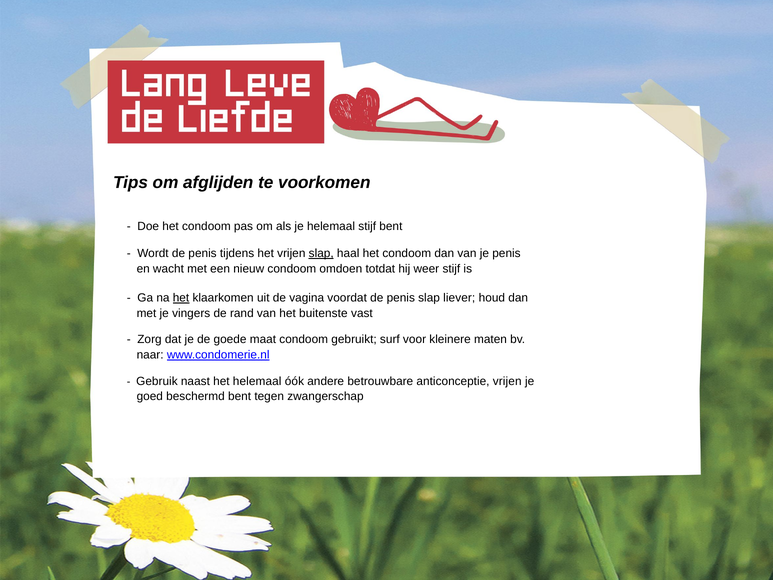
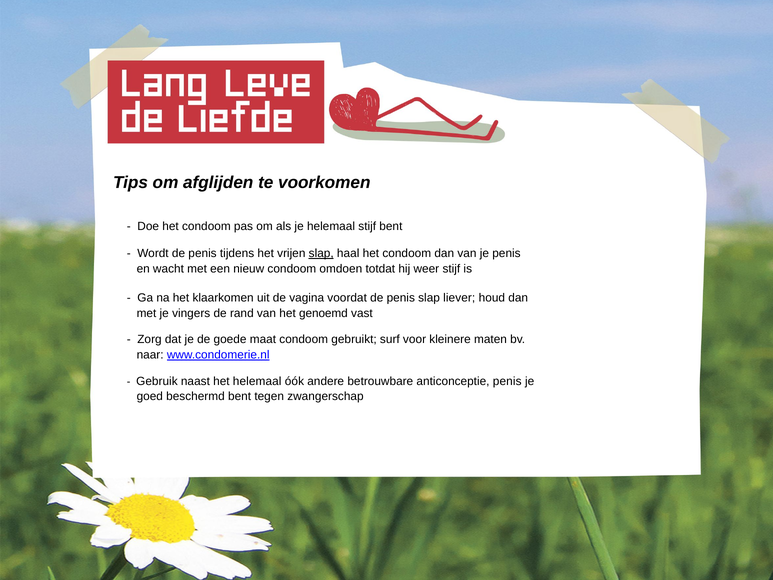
het at (181, 298) underline: present -> none
buitenste: buitenste -> genoemd
anticonceptie vrijen: vrijen -> penis
